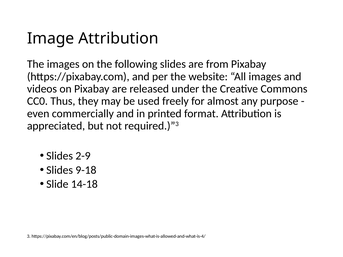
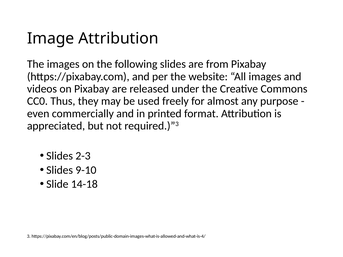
2-9: 2-9 -> 2-3
9-18: 9-18 -> 9-10
